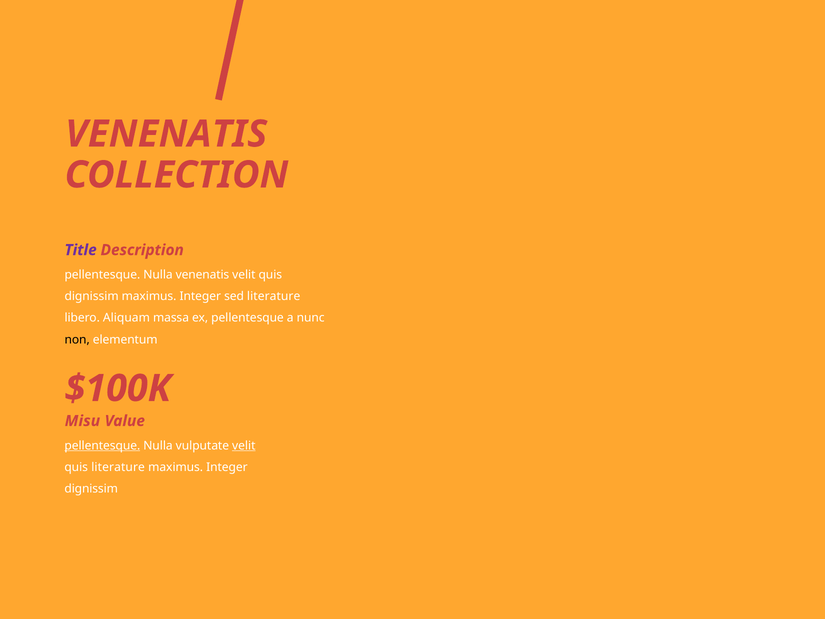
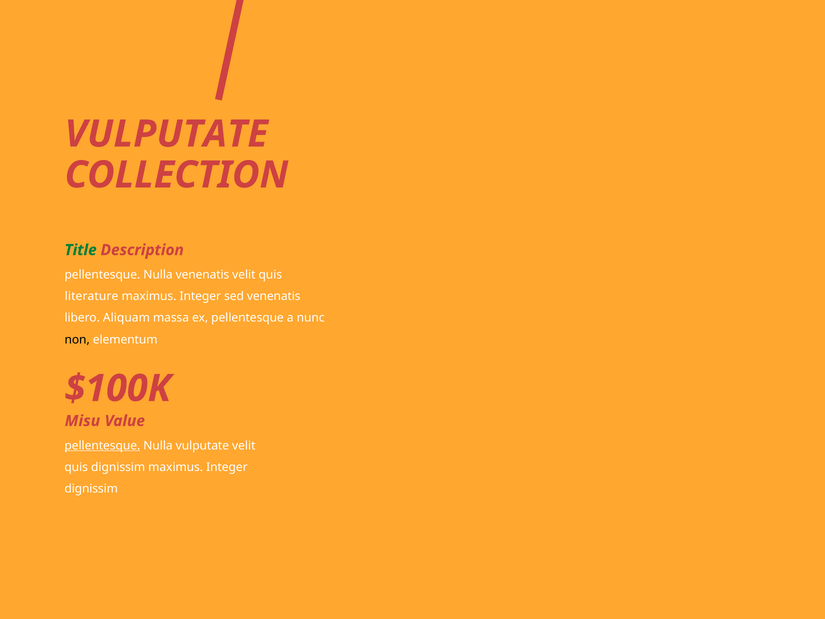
VENENATIS at (166, 134): VENENATIS -> VULPUTATE
Title colour: purple -> green
dignissim at (92, 296): dignissim -> literature
sed literature: literature -> venenatis
velit at (244, 445) underline: present -> none
quis literature: literature -> dignissim
